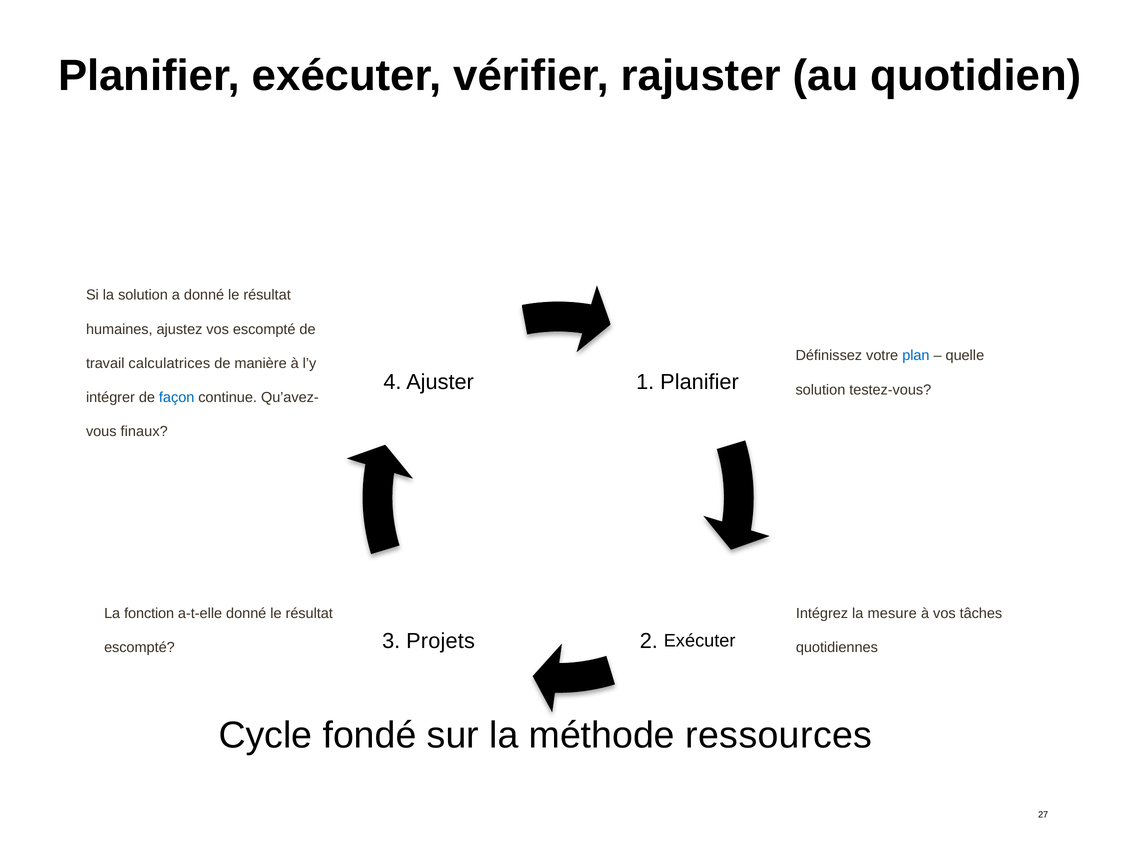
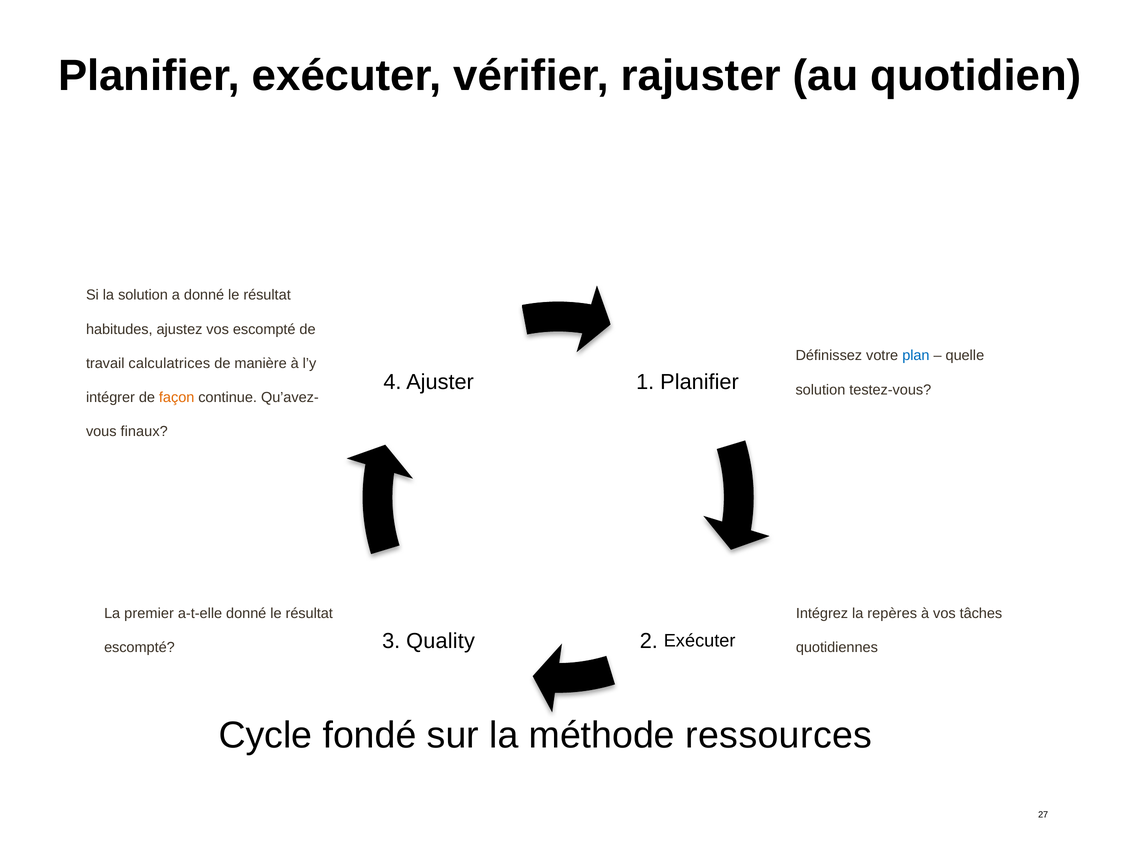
humaines: humaines -> habitudes
façon colour: blue -> orange
fonction: fonction -> premier
mesure: mesure -> repères
Projets: Projets -> Quality
